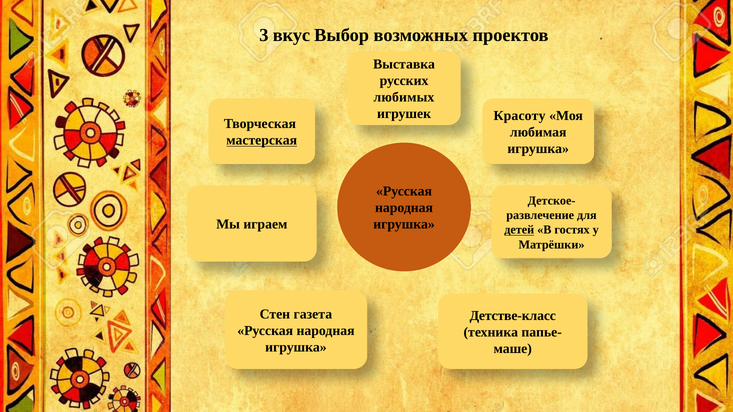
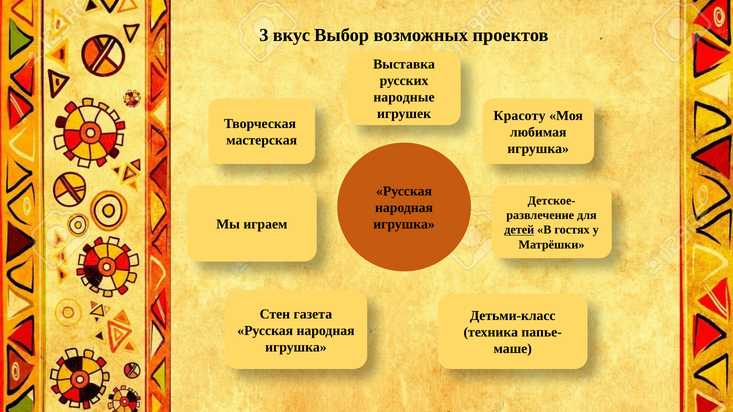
любимых: любимых -> народные
мастерская underline: present -> none
Детстве-класс: Детстве-класс -> Детьми-класс
